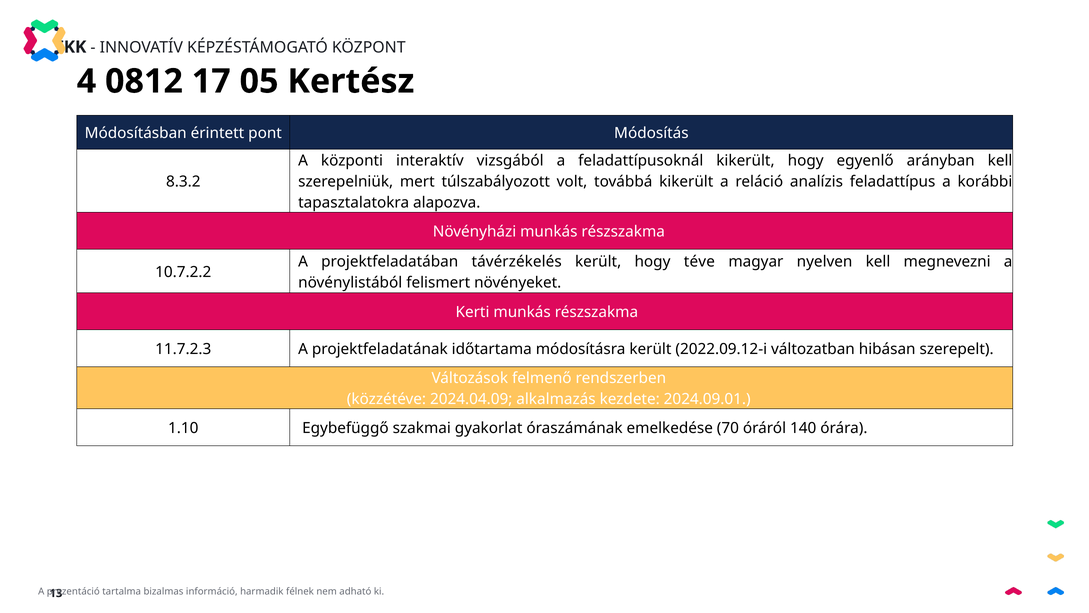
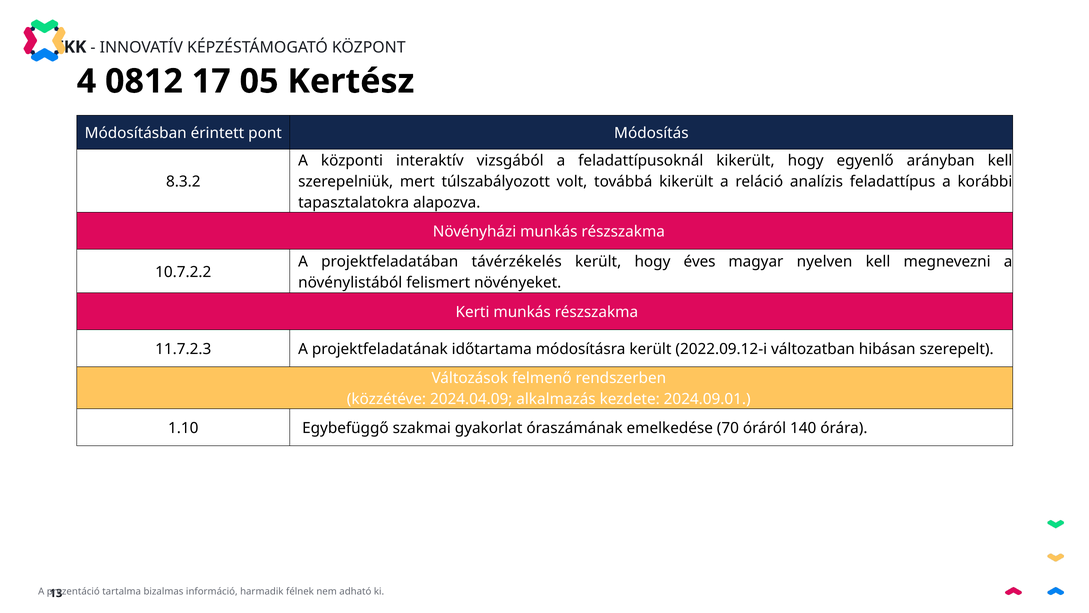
téve: téve -> éves
